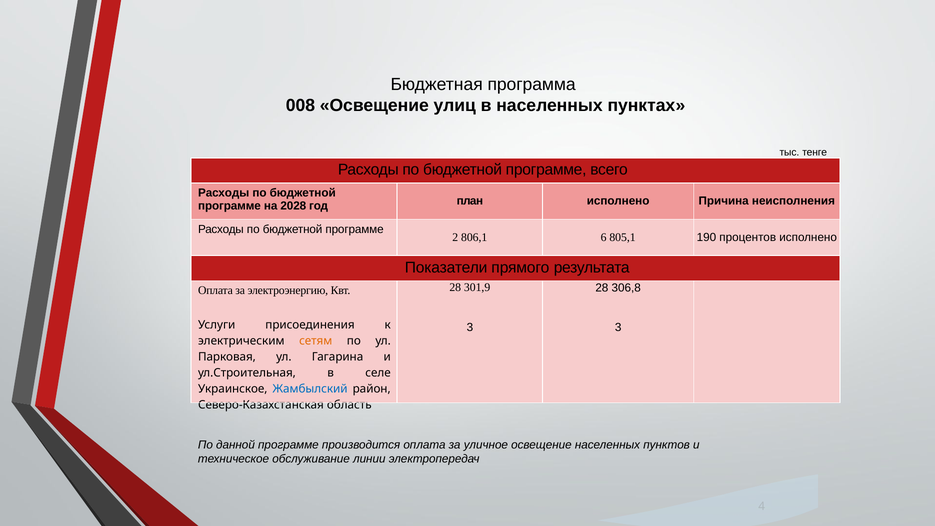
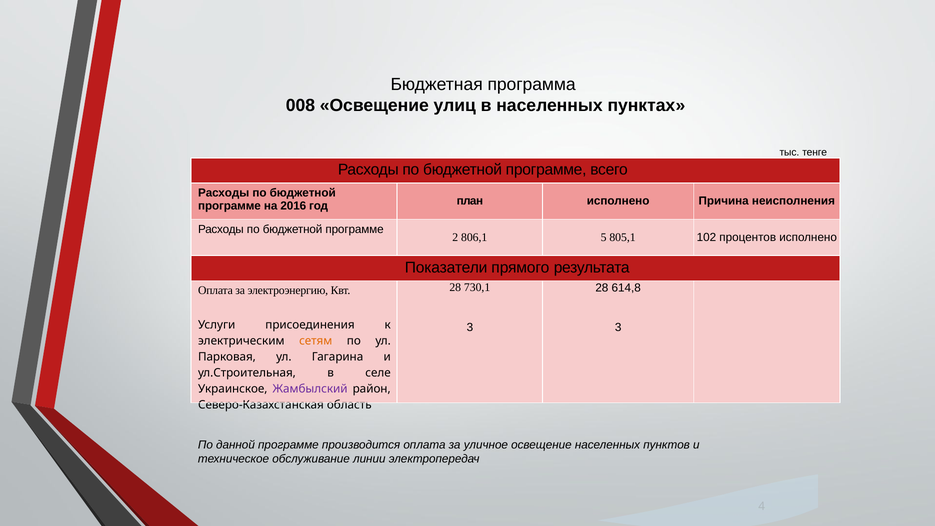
2028: 2028 -> 2016
6: 6 -> 5
190: 190 -> 102
301,9: 301,9 -> 730,1
306,8: 306,8 -> 614,8
Жамбылский colour: blue -> purple
